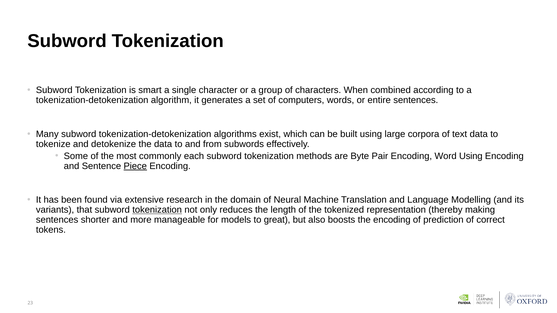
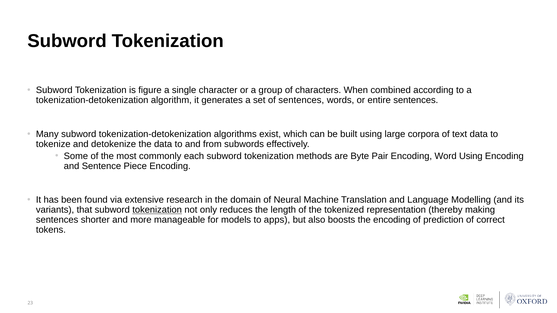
smart: smart -> figure
of computers: computers -> sentences
Piece underline: present -> none
great: great -> apps
